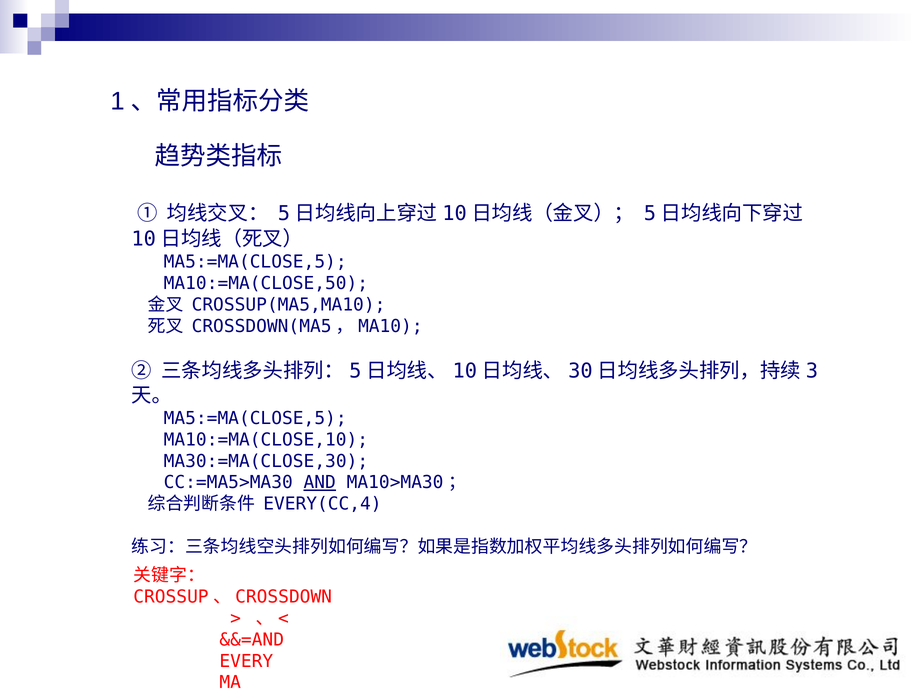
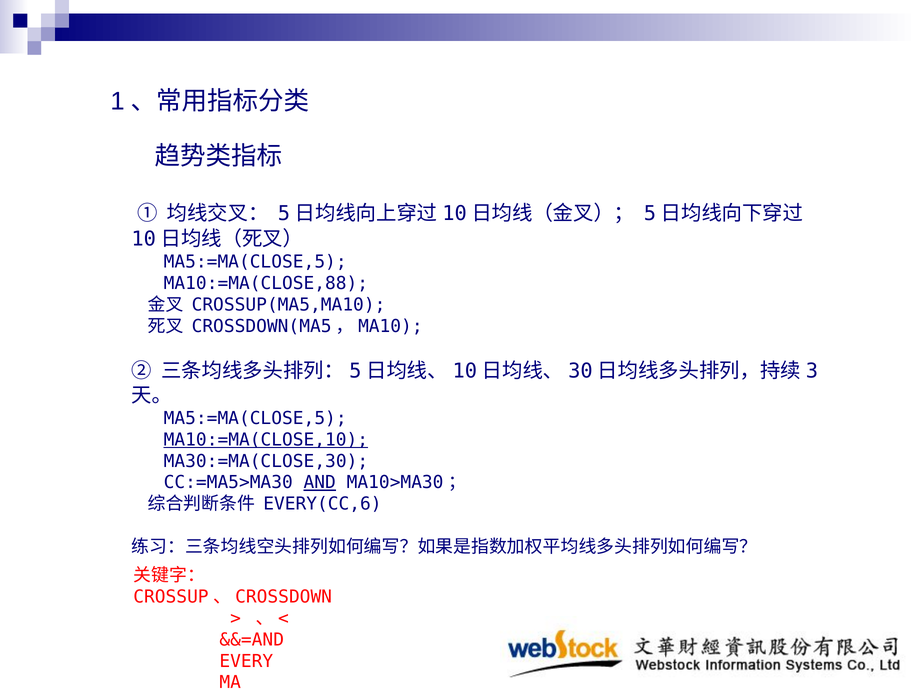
MA10:=MA(CLOSE,50: MA10:=MA(CLOSE,50 -> MA10:=MA(CLOSE,88
MA10:=MA(CLOSE,10 underline: none -> present
EVERY(CC,4: EVERY(CC,4 -> EVERY(CC,6
